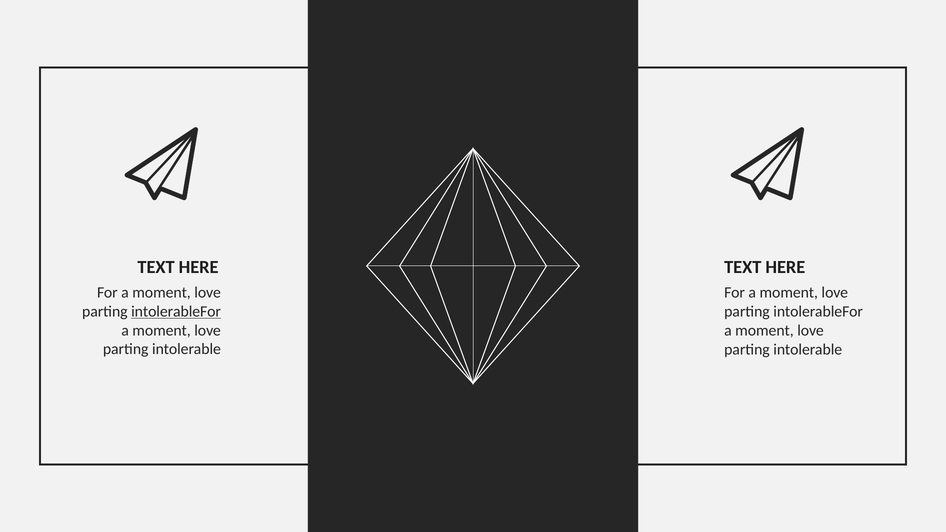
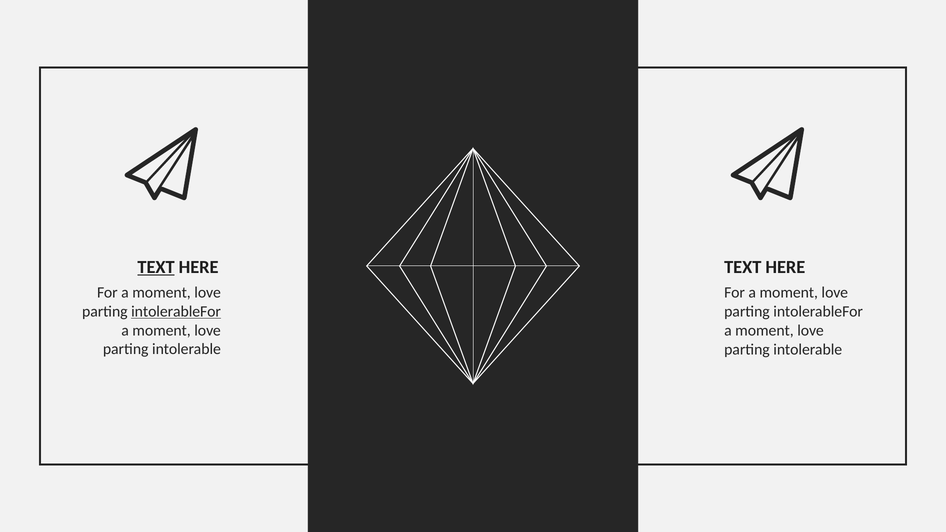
TEXT at (156, 267) underline: none -> present
